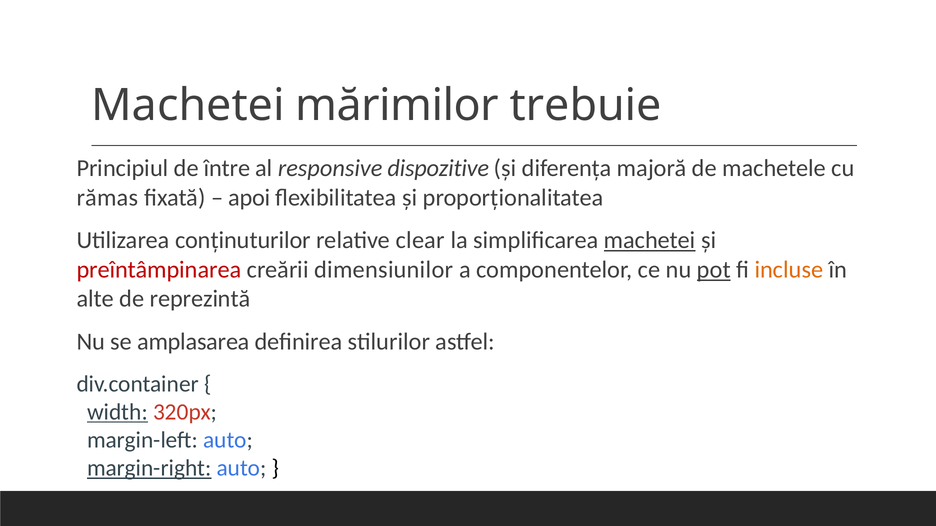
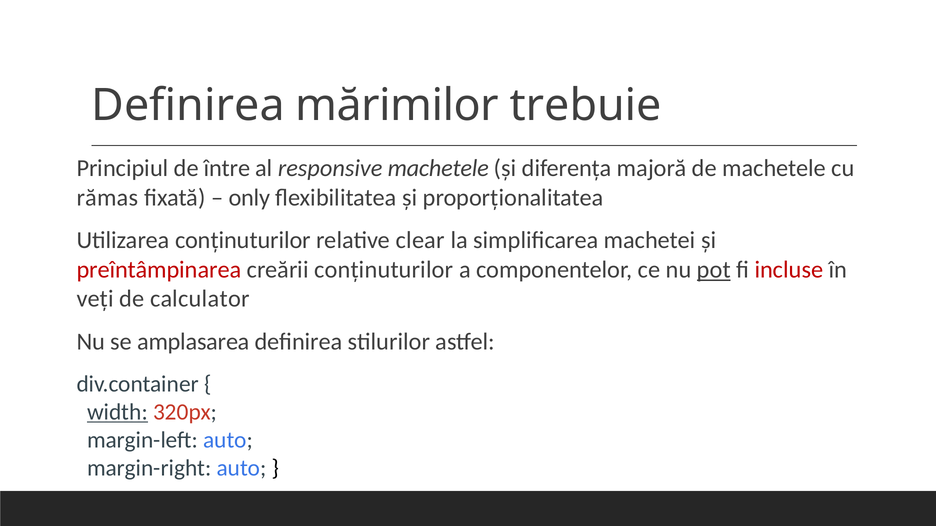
Machetei at (188, 105): Machetei -> Definirea
responsive dispozitive: dispozitive -> machetele
apoi: apoi -> only
machetei at (650, 241) underline: present -> none
creării dimensiunilor: dimensiunilor -> conținuturilor
incluse colour: orange -> red
alte: alte -> veți
reprezintă: reprezintă -> calculator
margin-right underline: present -> none
